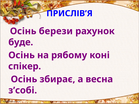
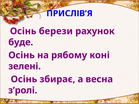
спікер: спікер -> зелені
з’собі: з’собі -> з’ролі
